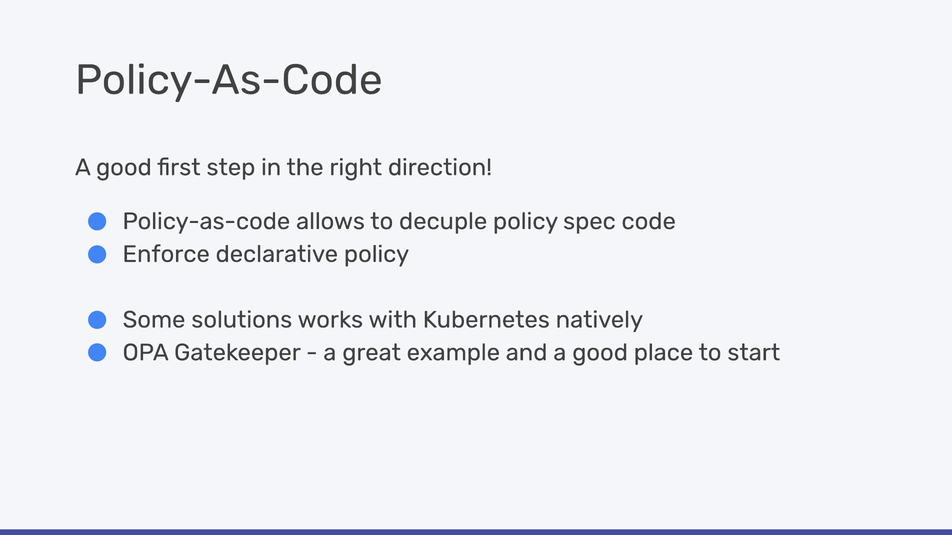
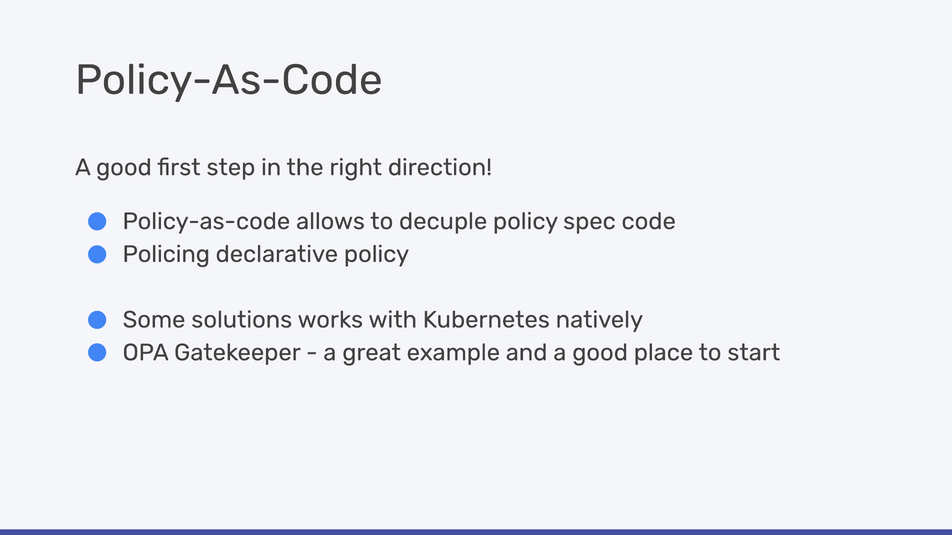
Enforce: Enforce -> Policing
